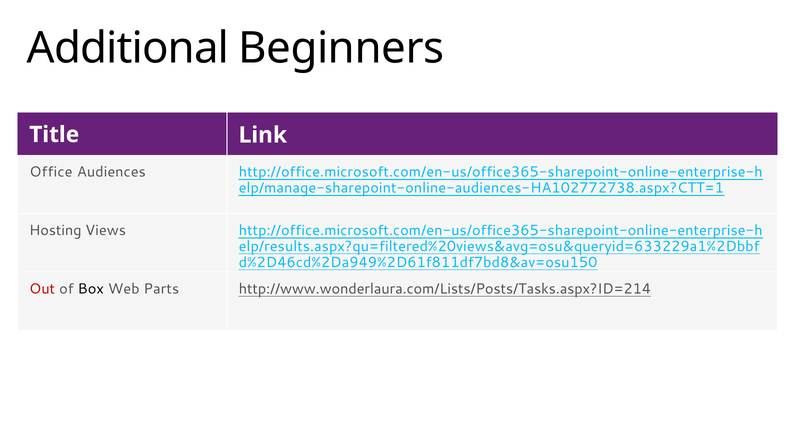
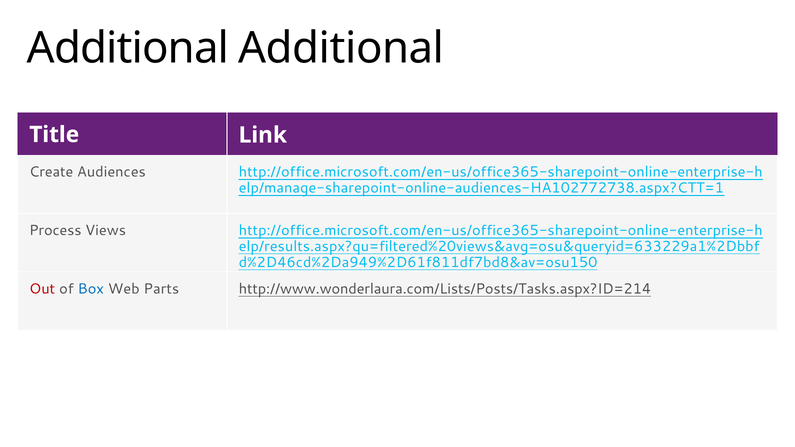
Additional Beginners: Beginners -> Additional
Office: Office -> Create
Hosting: Hosting -> Process
Box colour: black -> blue
